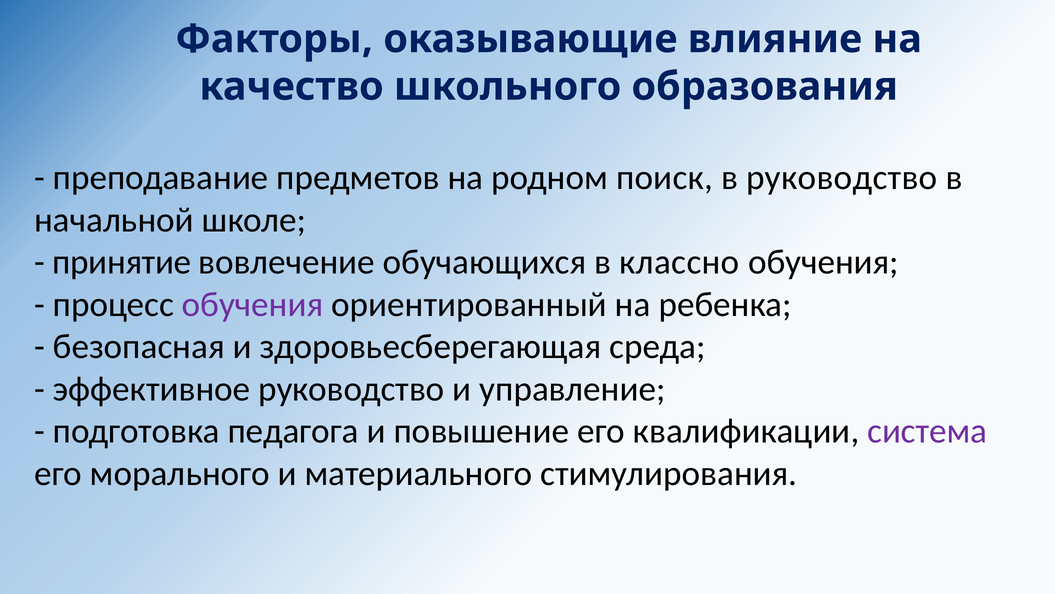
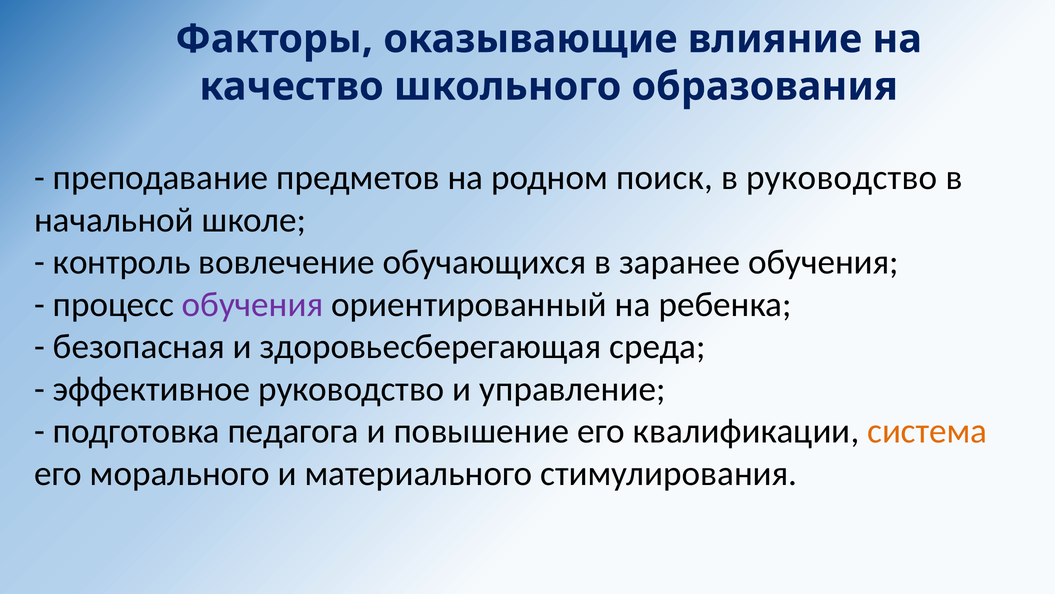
принятие: принятие -> контроль
классно: классно -> заранее
система colour: purple -> orange
